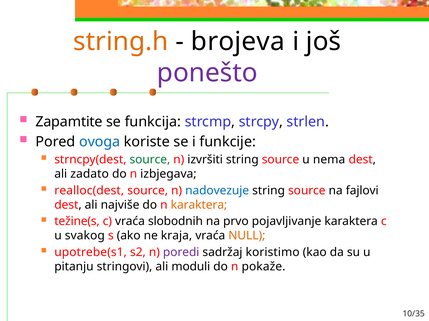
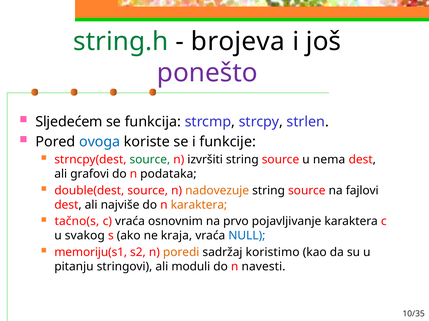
string.h colour: orange -> green
Zapamtite: Zapamtite -> Sljedećem
zadato: zadato -> grafovi
izbjegava: izbjegava -> podataka
realloc(dest: realloc(dest -> double(dest
nadovezuje colour: blue -> orange
težine(s: težine(s -> tačno(s
slobodnih: slobodnih -> osnovnim
NULL colour: orange -> blue
upotrebe(s1: upotrebe(s1 -> memoriju(s1
poredi colour: purple -> orange
pokaže: pokaže -> navesti
